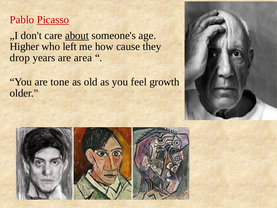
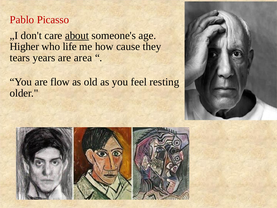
Picasso underline: present -> none
left: left -> life
drop: drop -> tears
tone: tone -> flow
growth: growth -> resting
